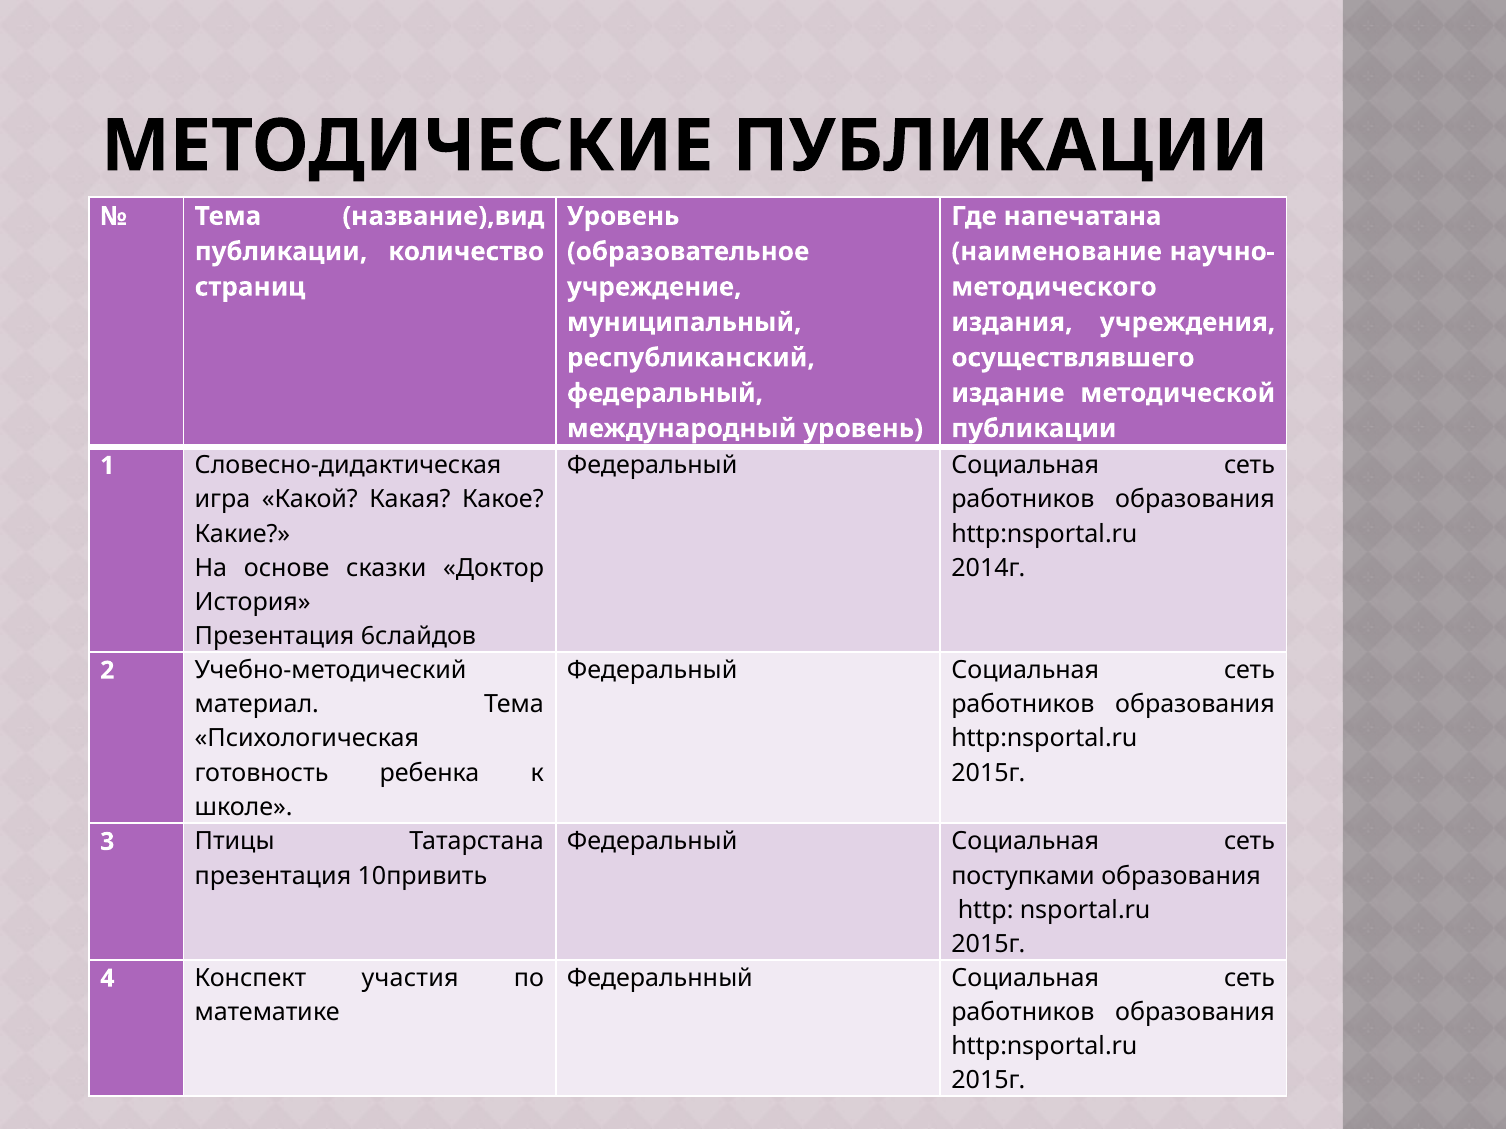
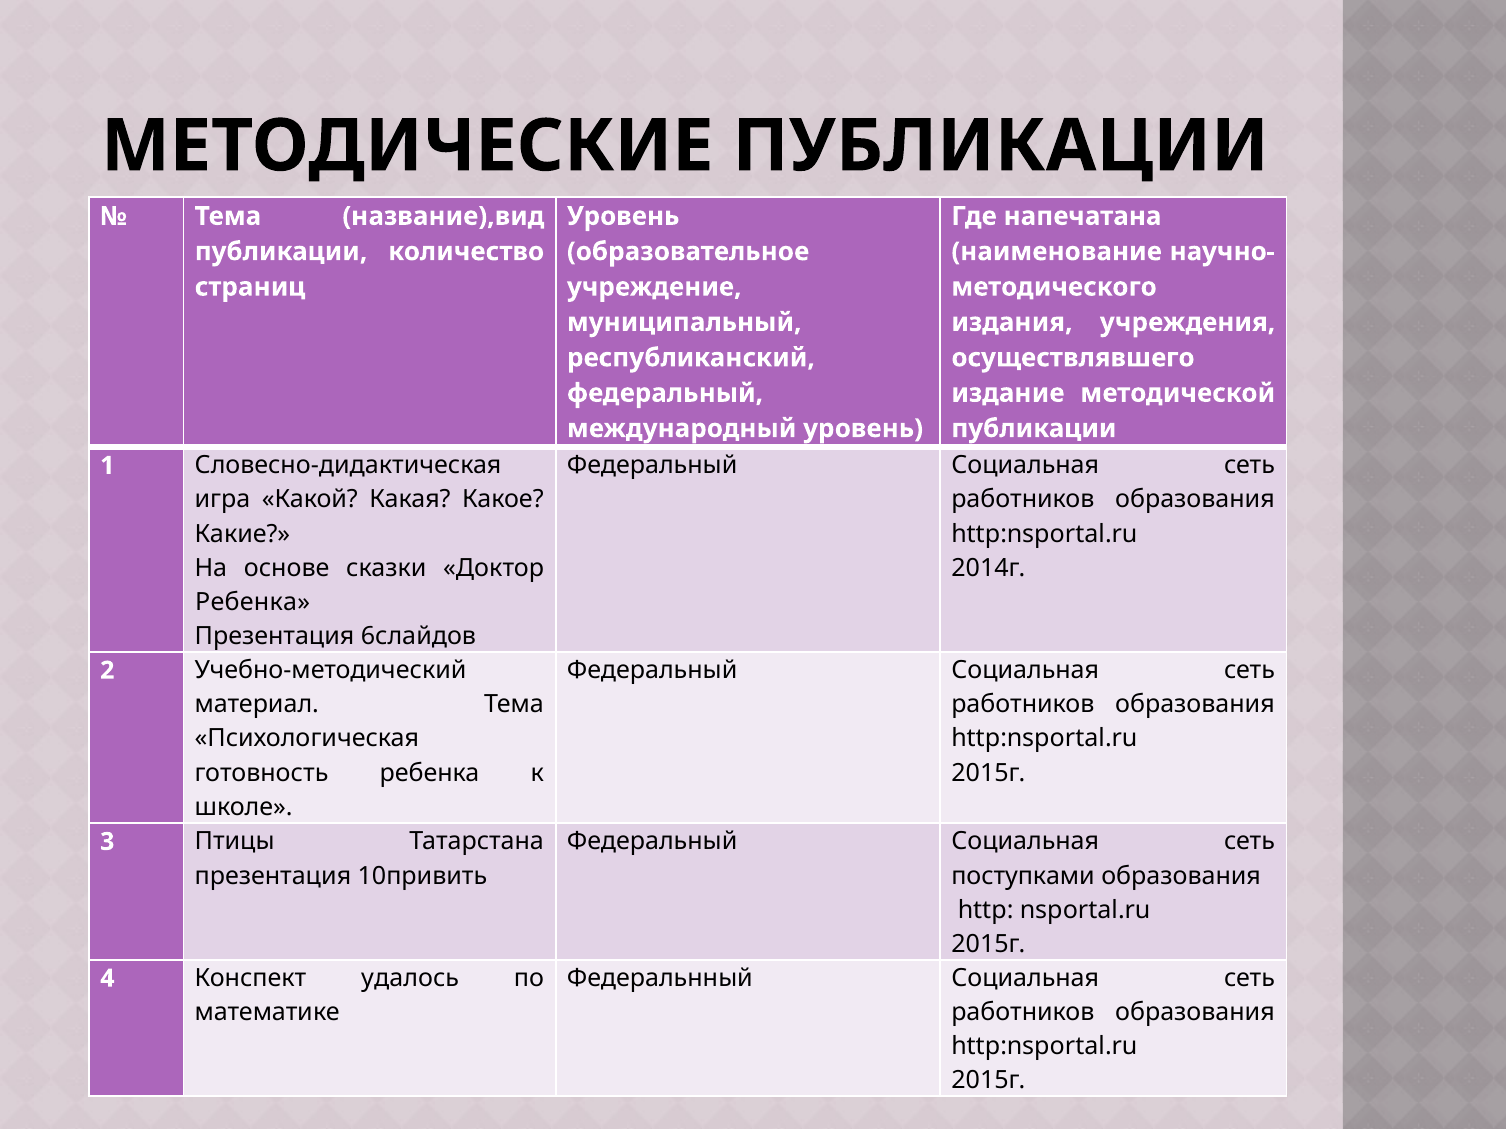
История at (253, 602): История -> Ребенка
участия: участия -> удалось
